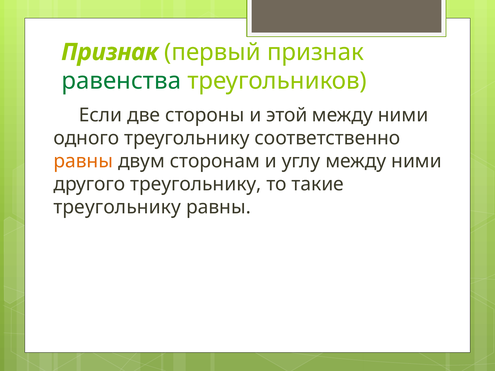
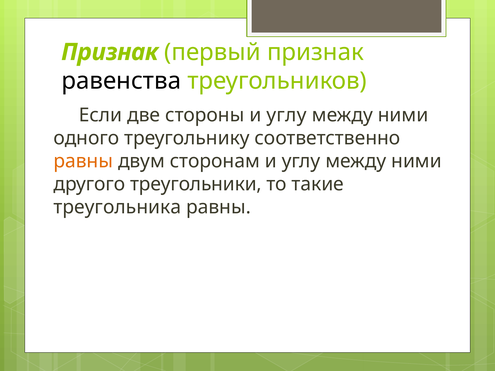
равенства colour: green -> black
стороны и этой: этой -> углу
другого треугольнику: треугольнику -> треугольники
треугольнику at (117, 207): треугольнику -> треугольника
